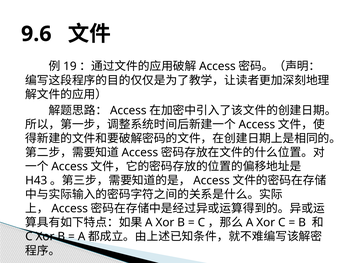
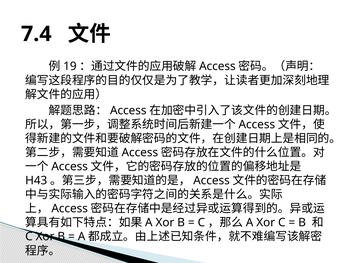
9.6: 9.6 -> 7.4
